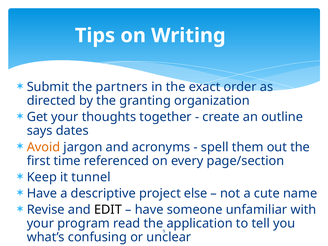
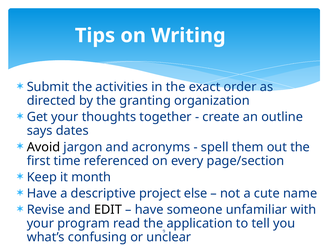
partners: partners -> activities
Avoid colour: orange -> black
tunnel: tunnel -> month
